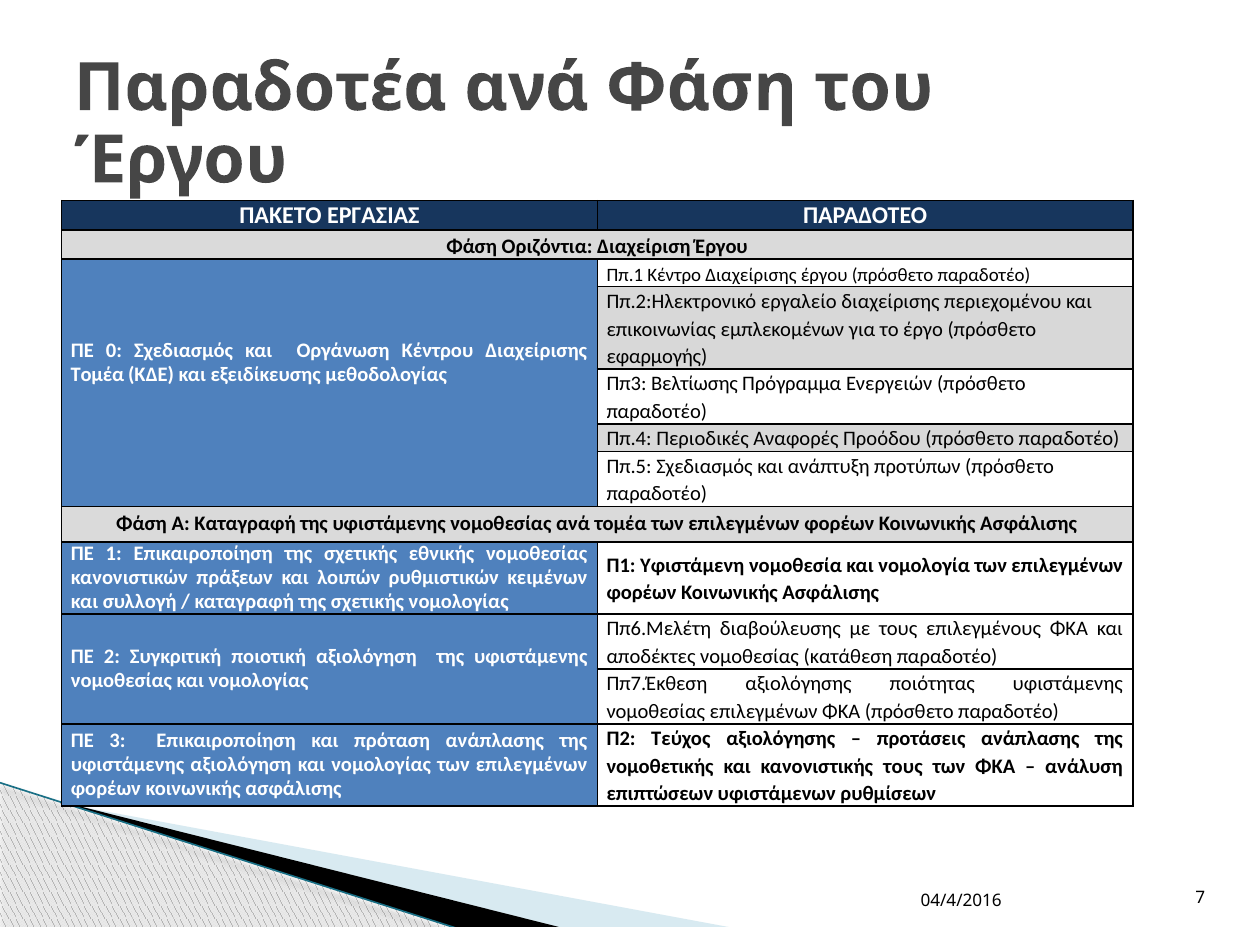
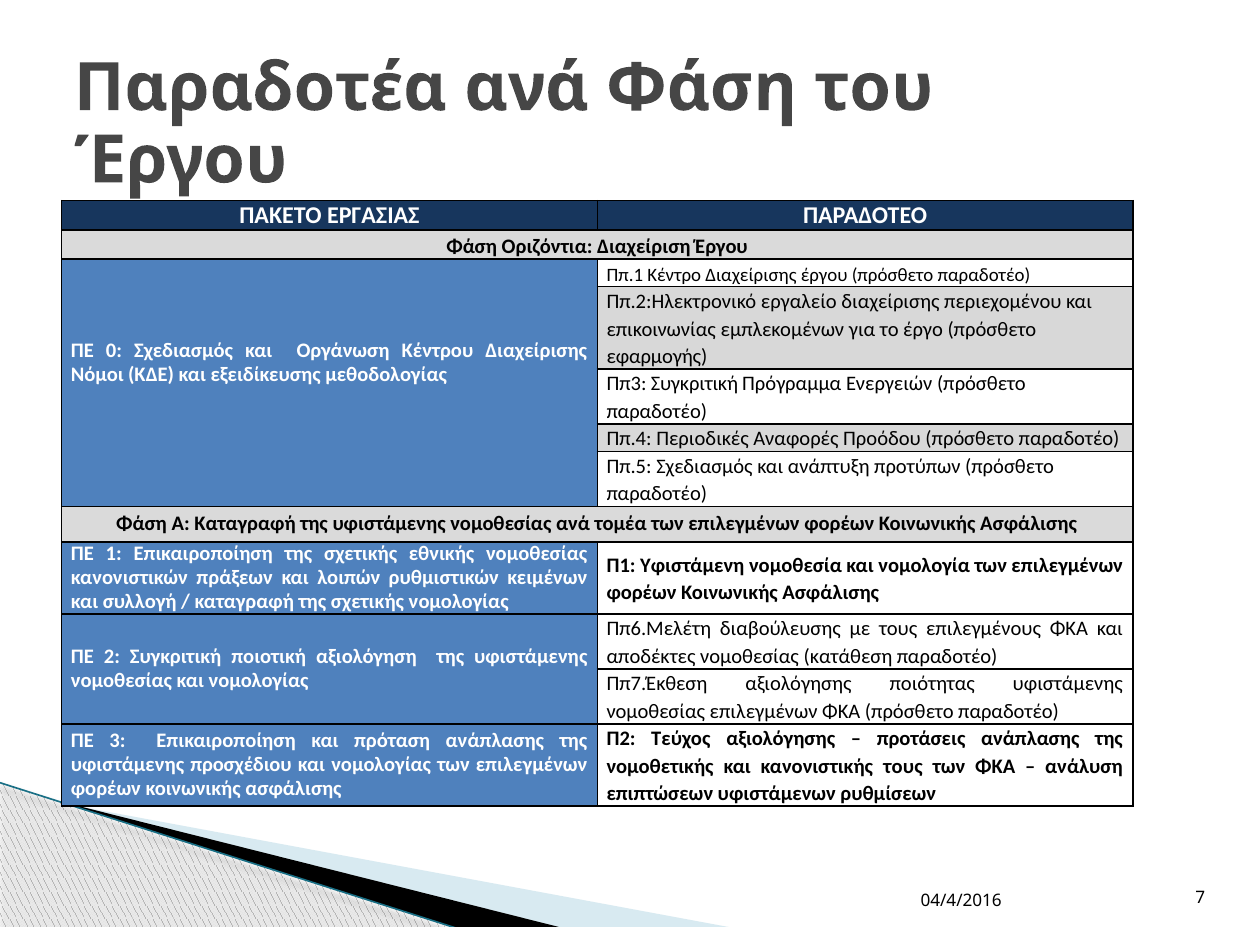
Τομέα at (97, 374): Τομέα -> Νόμοι
Ππ3 Βελτίωσης: Βελτίωσης -> Συγκριτική
υφιστάμενης αξιολόγηση: αξιολόγηση -> προσχέδιου
